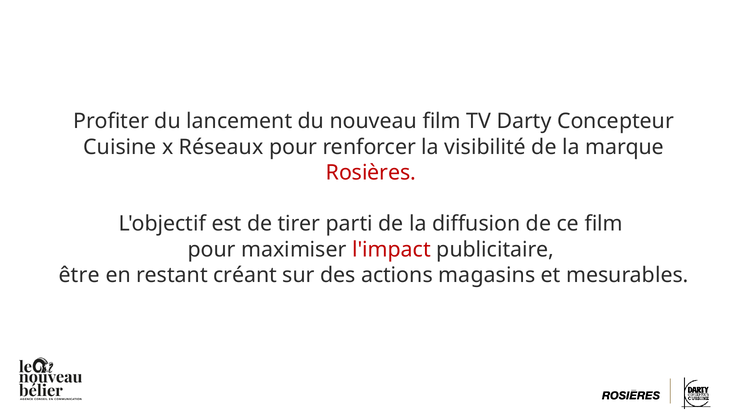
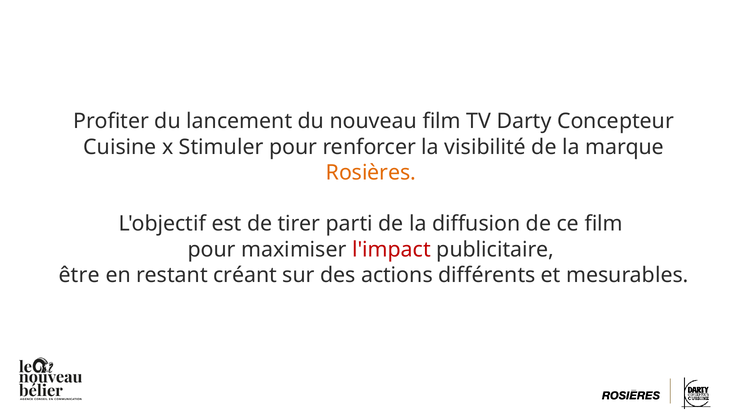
Réseaux: Réseaux -> Stimuler
Rosières colour: red -> orange
magasins: magasins -> différents
